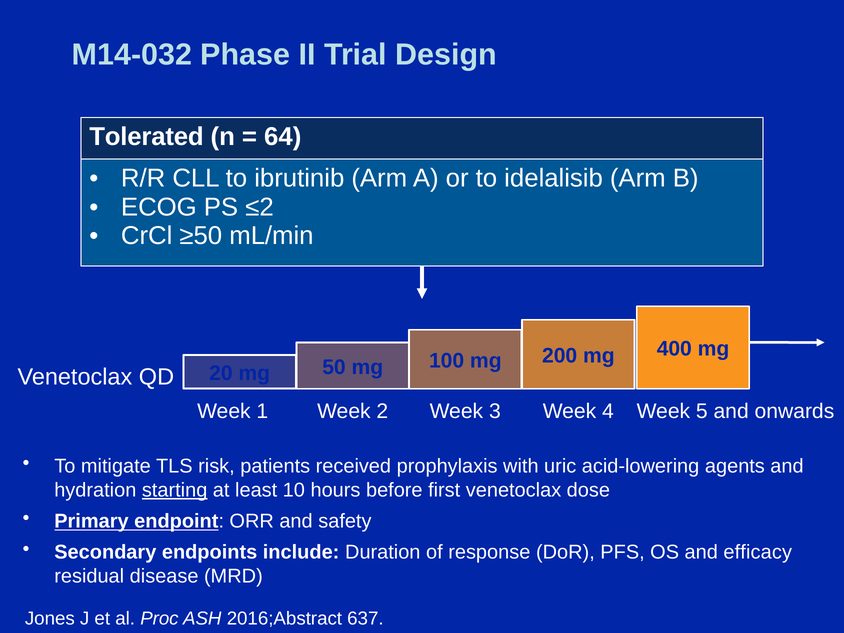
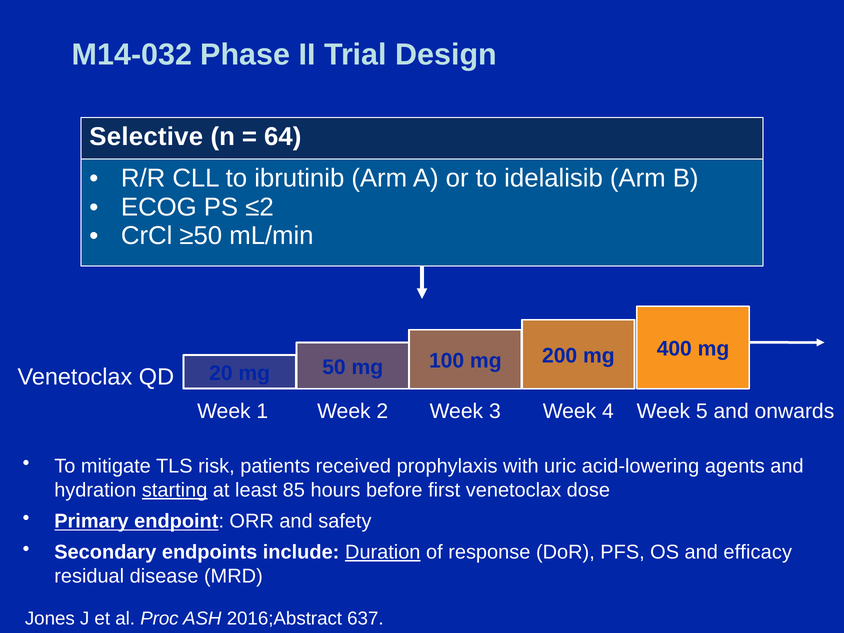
Tolerated: Tolerated -> Selective
10: 10 -> 85
Duration underline: none -> present
